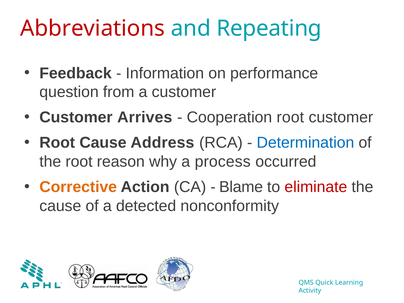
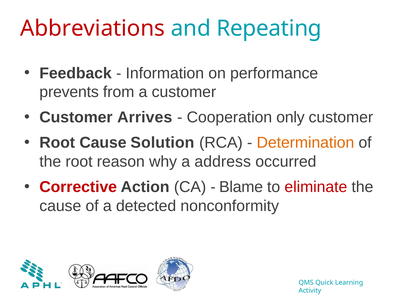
question: question -> prevents
Cooperation root: root -> only
Address: Address -> Solution
Determination colour: blue -> orange
process: process -> address
Corrective colour: orange -> red
